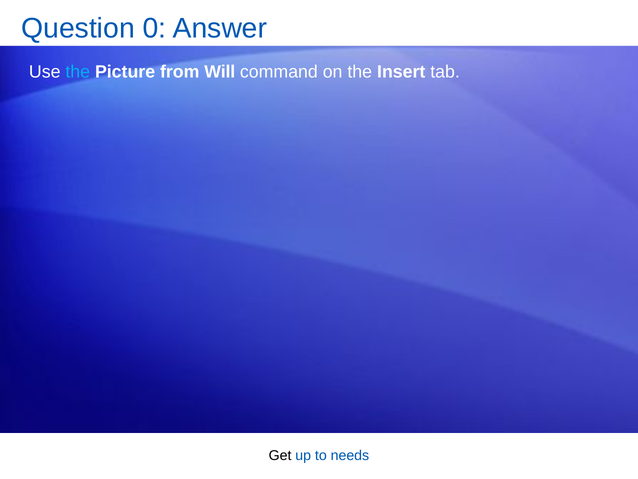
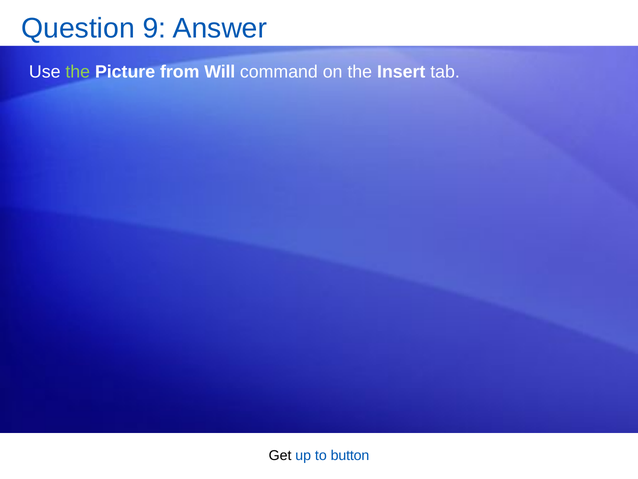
0: 0 -> 9
the at (78, 72) colour: light blue -> light green
needs: needs -> button
